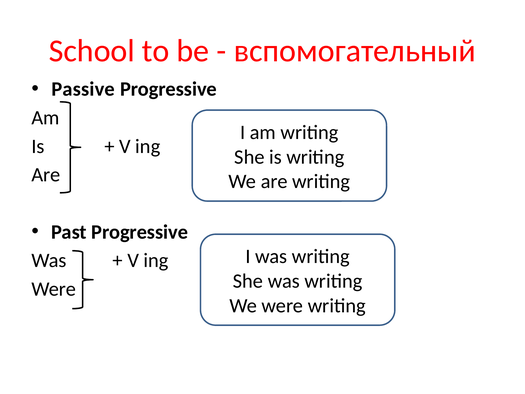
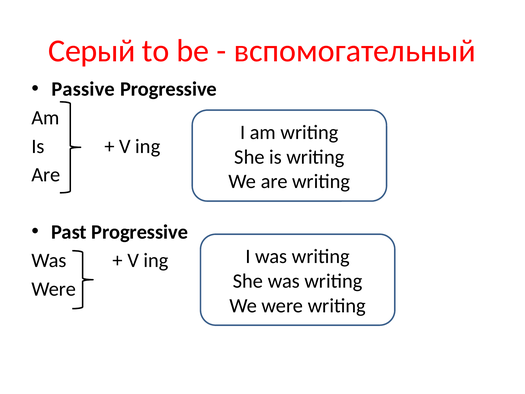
School: School -> Серый
